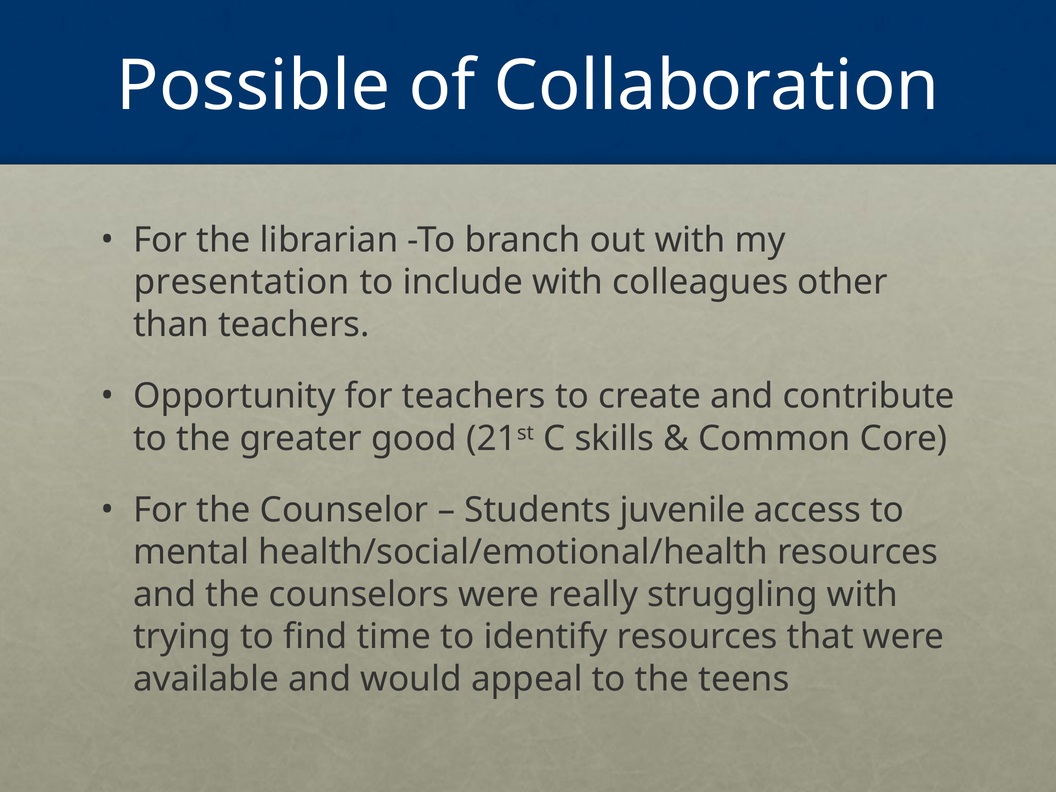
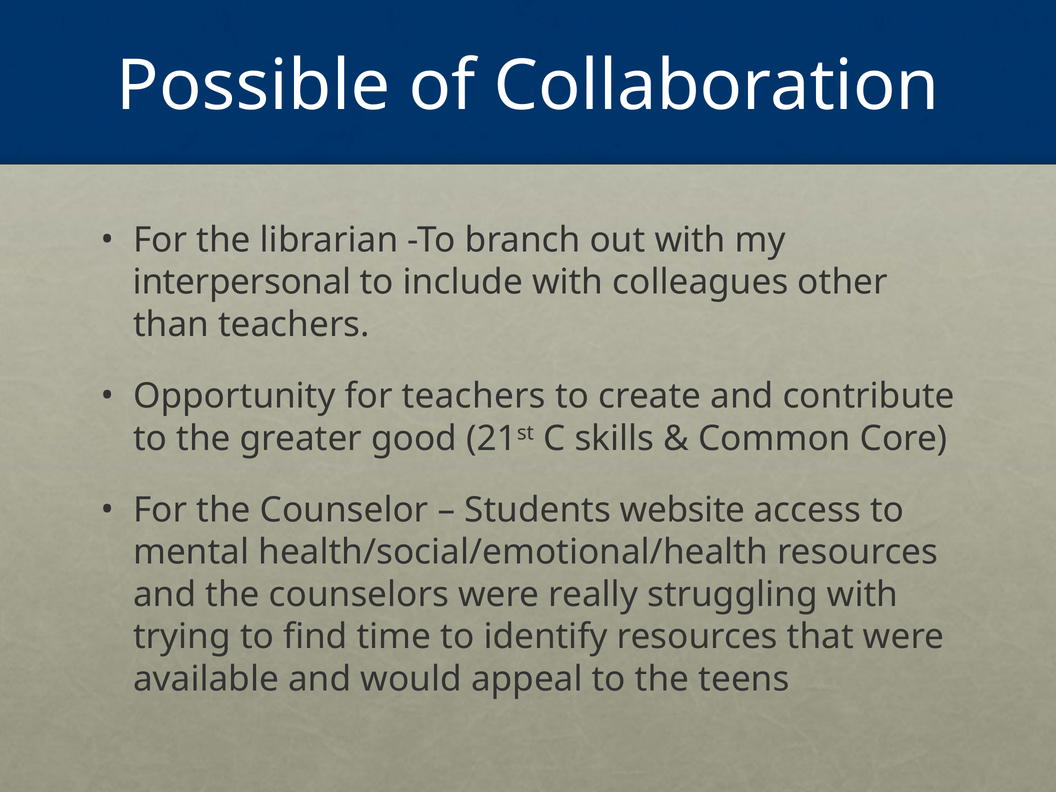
presentation: presentation -> interpersonal
juvenile: juvenile -> website
